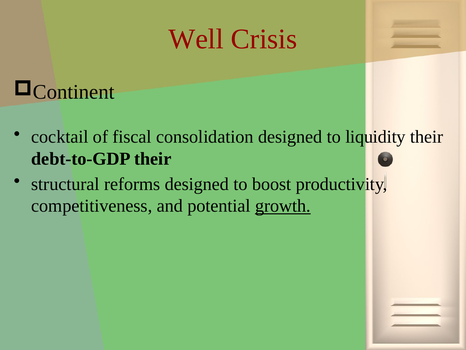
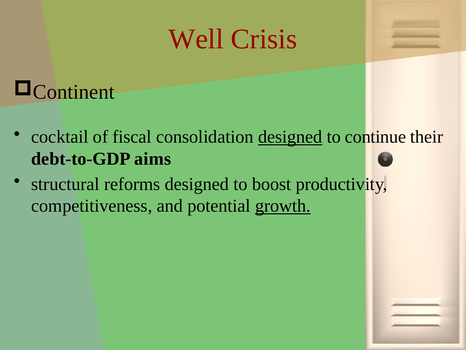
designed at (290, 137) underline: none -> present
liquidity: liquidity -> continue
debt-to-GDP their: their -> aims
